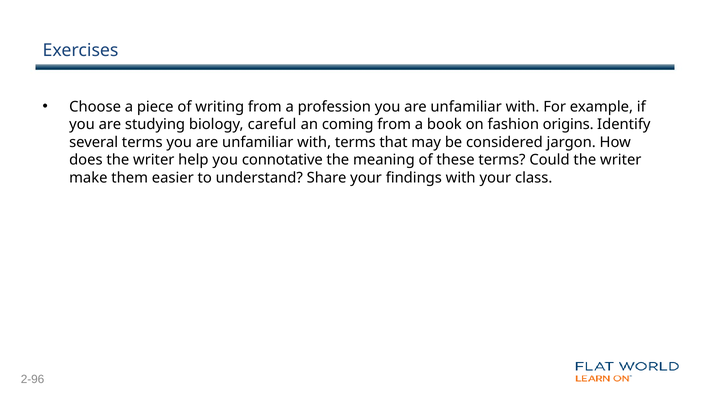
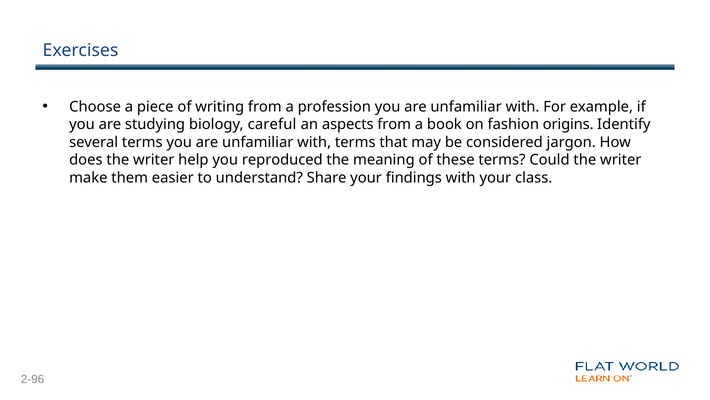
coming: coming -> aspects
connotative: connotative -> reproduced
